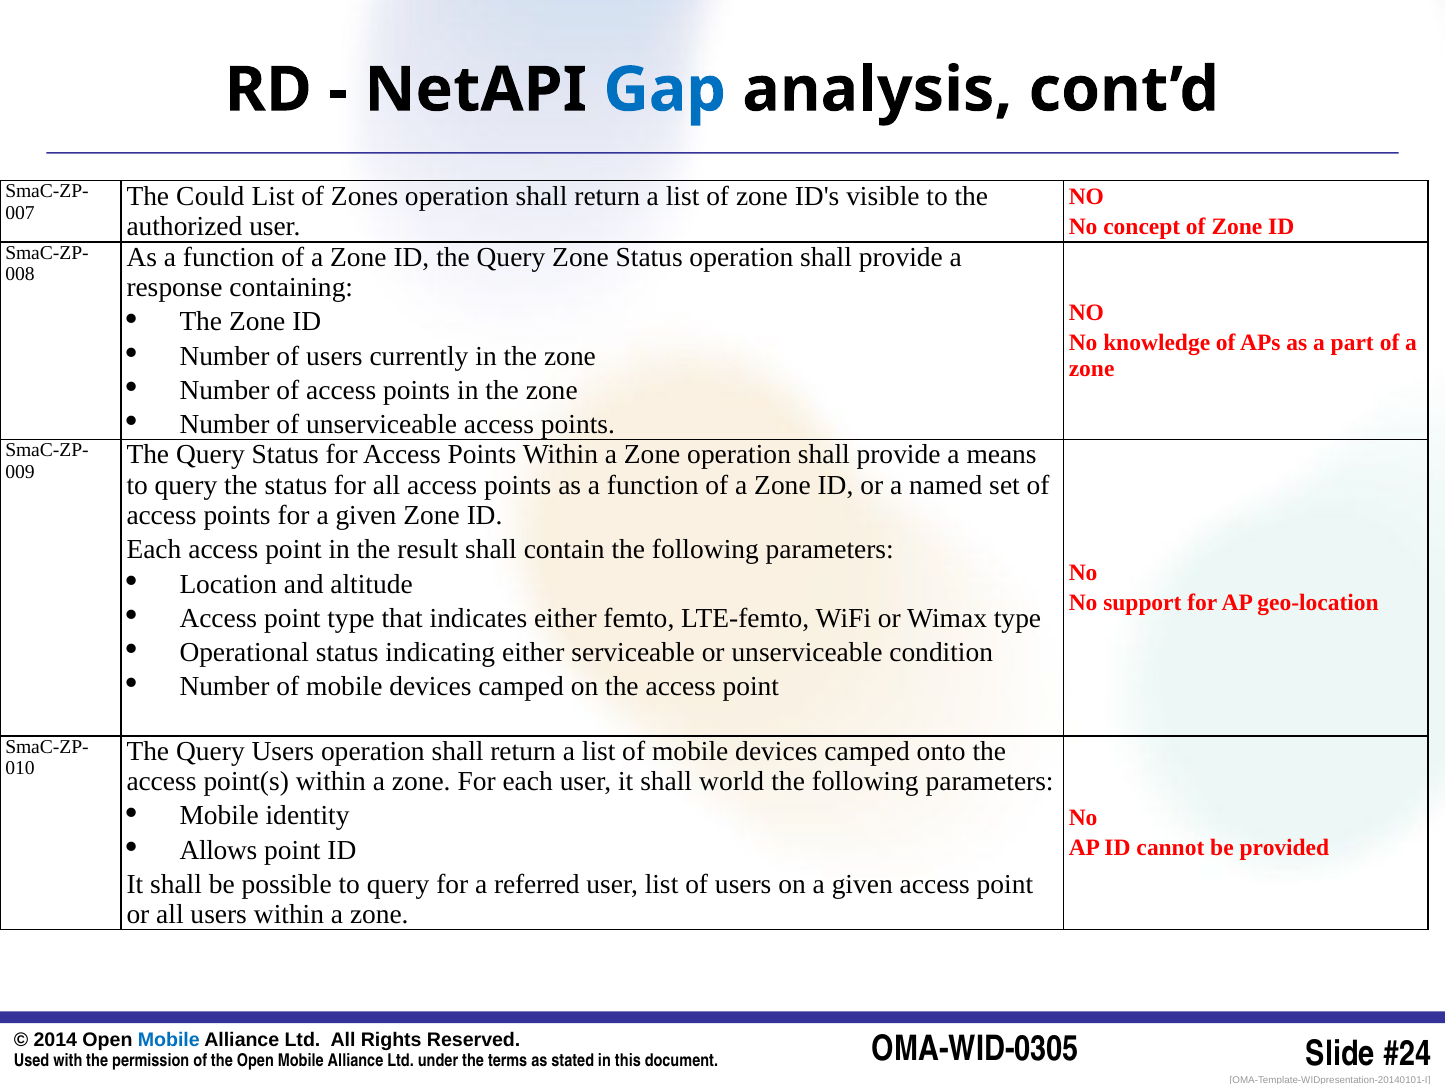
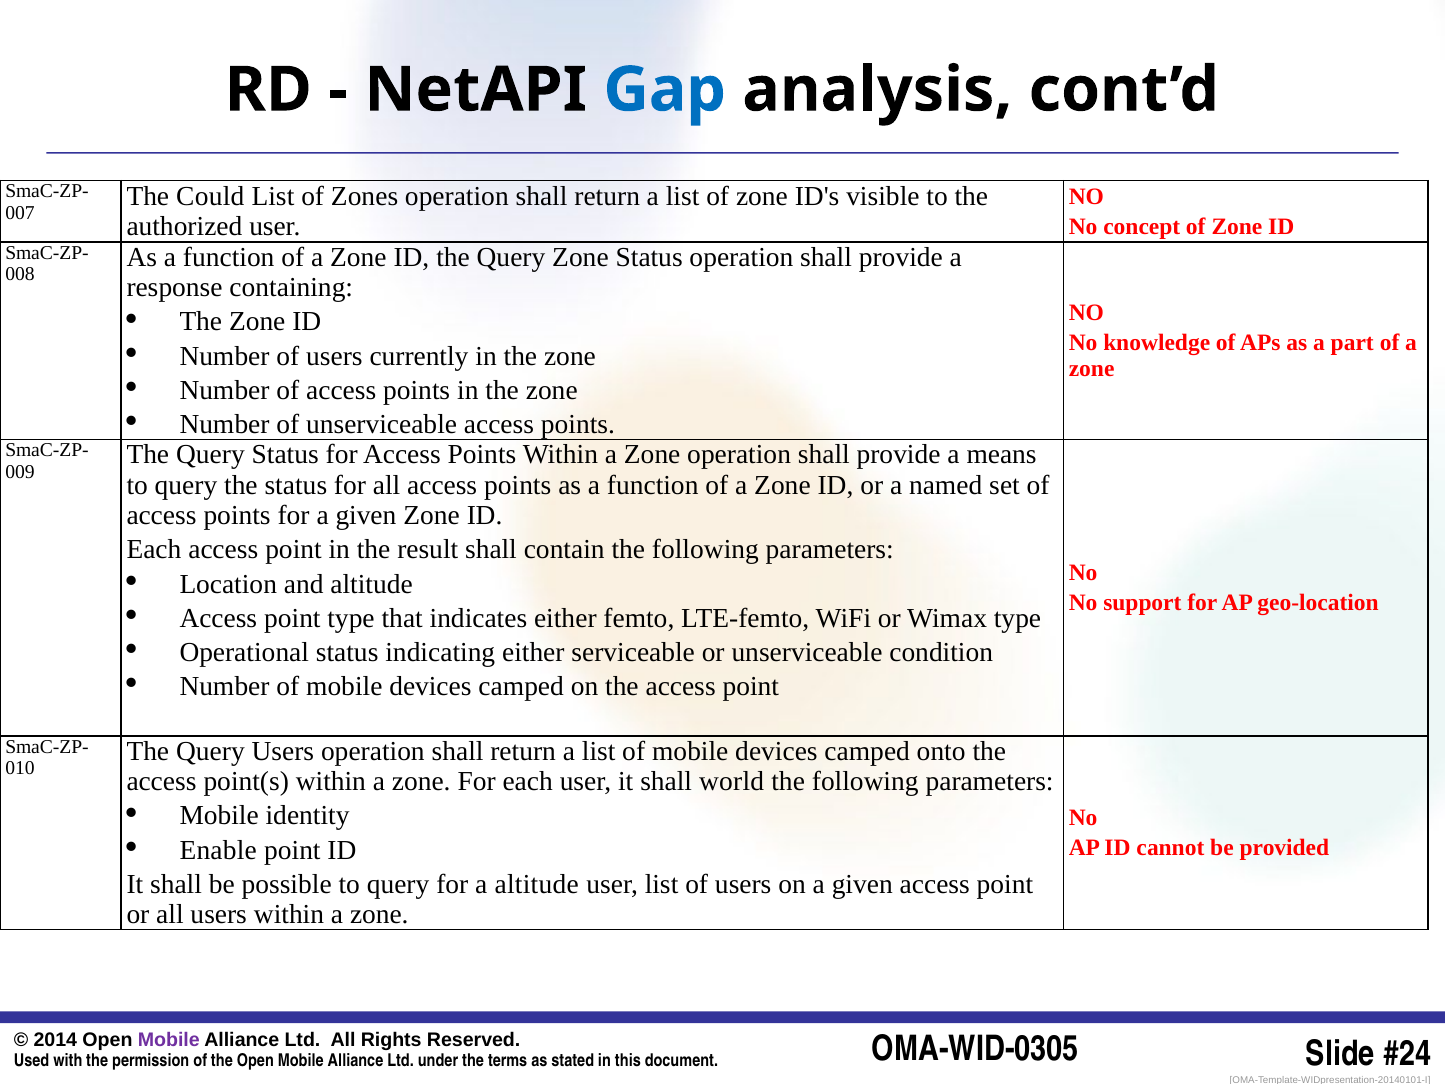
Allows: Allows -> Enable
a referred: referred -> altitude
Mobile at (169, 1040) colour: blue -> purple
